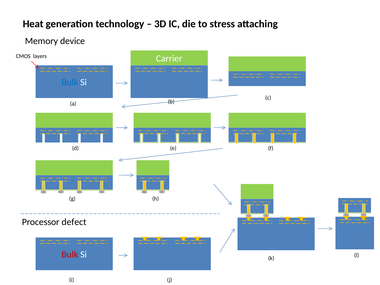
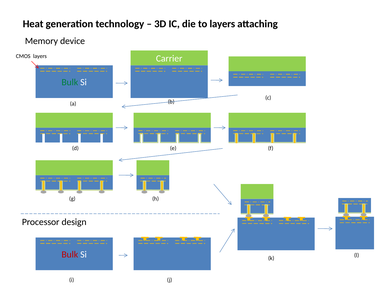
to stress: stress -> layers
Bulk at (70, 82) colour: blue -> green
defect: defect -> design
